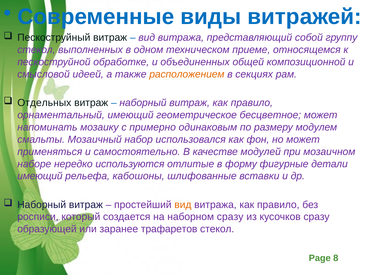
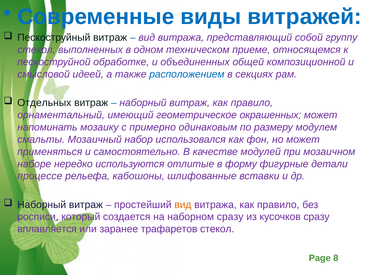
расположением colour: orange -> blue
бесцветное: бесцветное -> окрашенных
имеющий at (40, 176): имеющий -> процессе
образующей: образующей -> вплавляется
